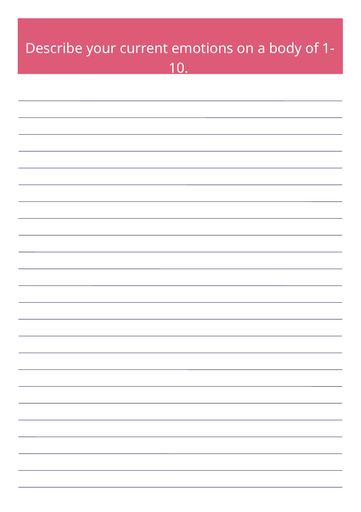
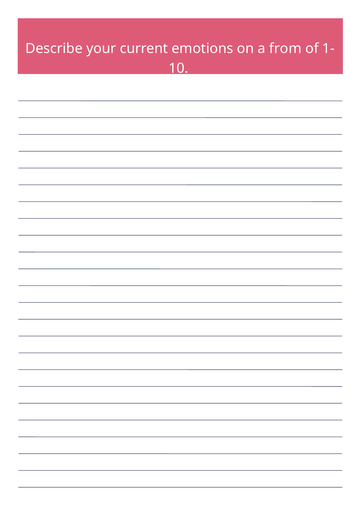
body: body -> from
